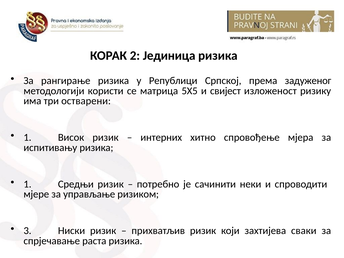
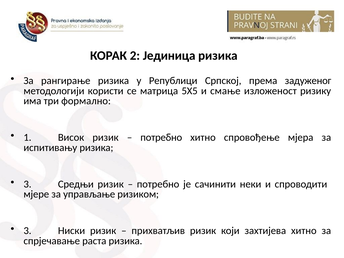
свијест: свијест -> смање
остварени: остварени -> формално
интерних at (161, 137): интерних -> потребно
1 at (28, 184): 1 -> 3
захтијева сваки: сваки -> хитно
